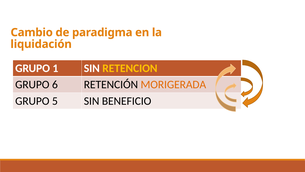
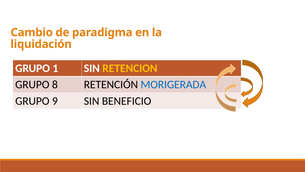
6: 6 -> 8
MORIGERADA colour: orange -> blue
5: 5 -> 9
